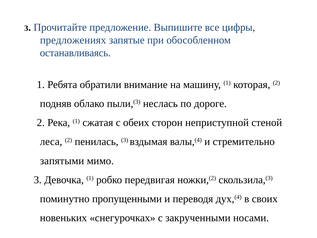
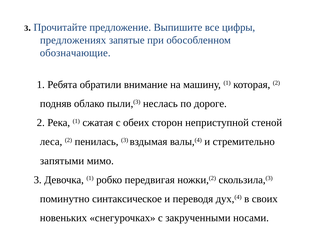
останавливаясь: останавливаясь -> обозначающие
пропущенными: пропущенными -> синтаксическое
